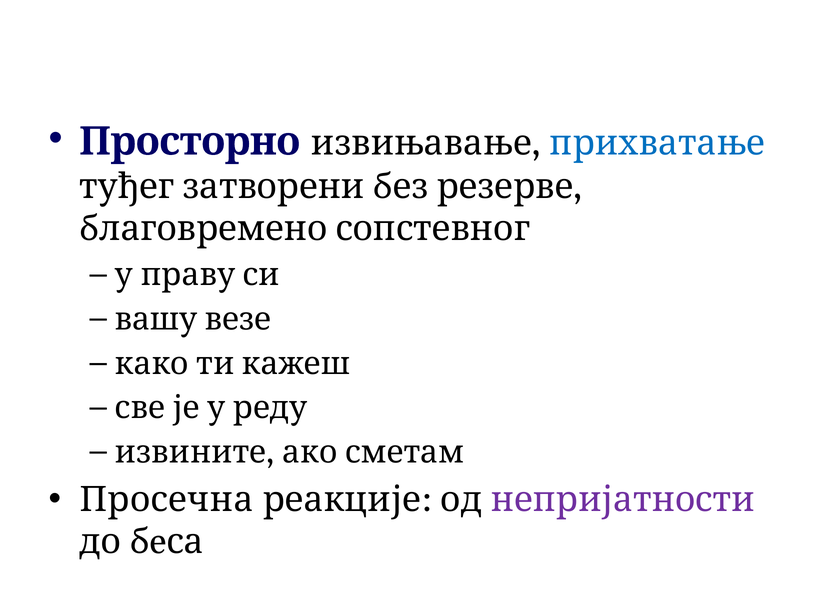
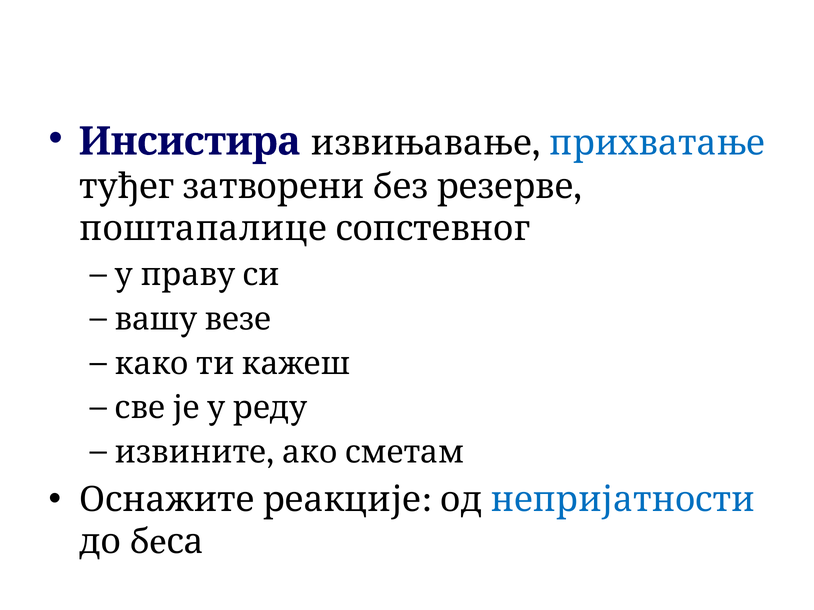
Просторно: Просторно -> Инсистира
благовремено: благовремено -> поштапалице
Просечна: Просечна -> Оснажите
непријатности colour: purple -> blue
